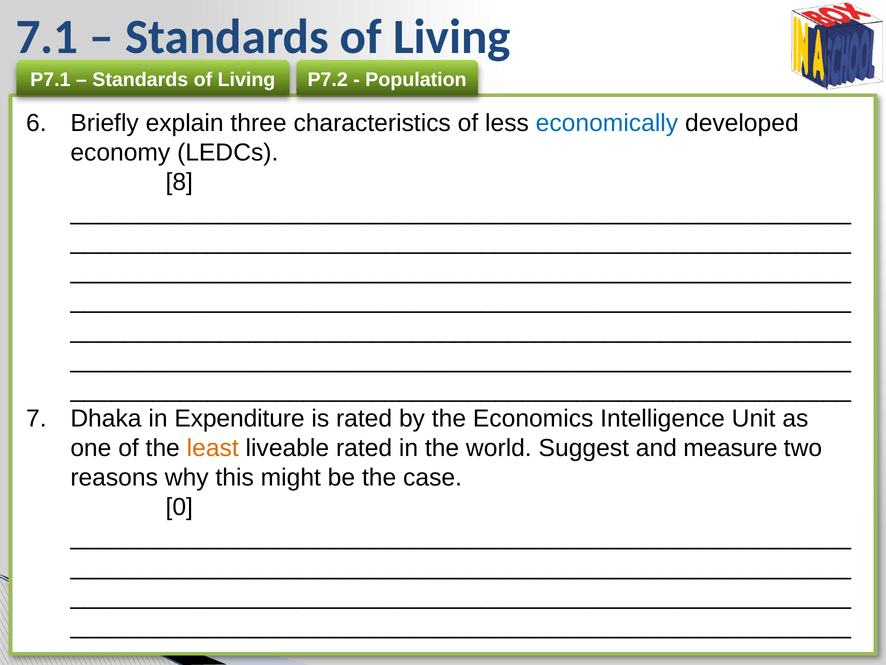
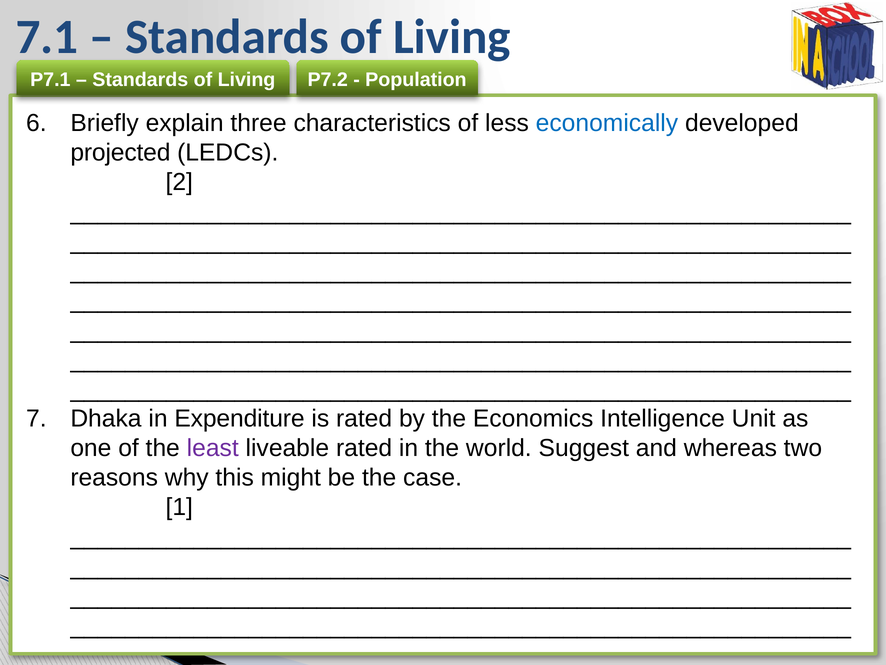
economy: economy -> projected
8: 8 -> 2
least colour: orange -> purple
measure: measure -> whereas
0: 0 -> 1
